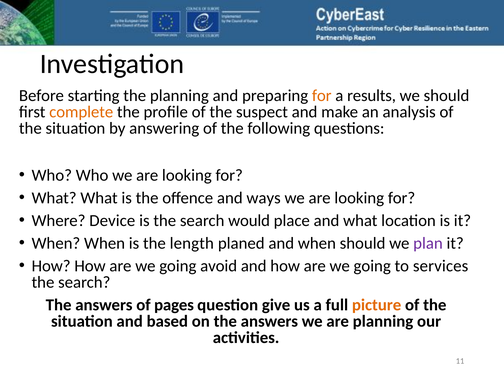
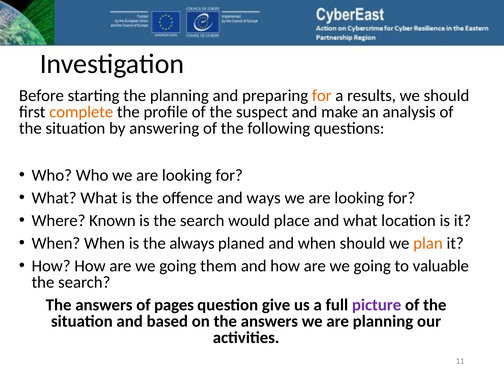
Device: Device -> Known
length: length -> always
plan colour: purple -> orange
avoid: avoid -> them
services: services -> valuable
picture colour: orange -> purple
